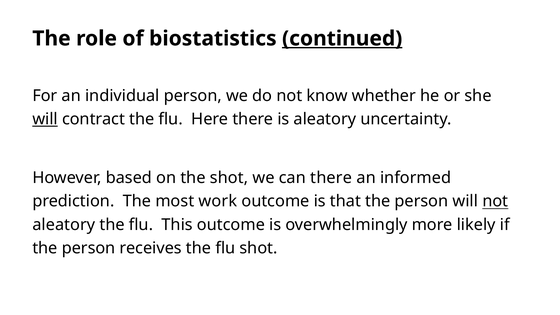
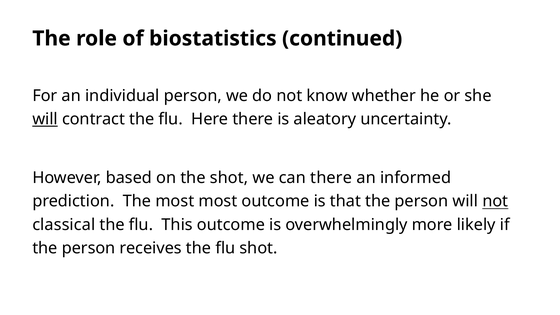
continued underline: present -> none
most work: work -> most
aleatory at (64, 225): aleatory -> classical
